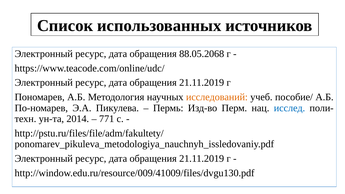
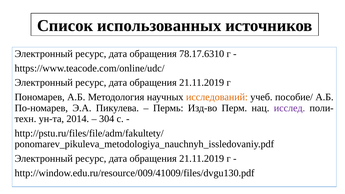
88.05.2068: 88.05.2068 -> 78.17.6310
исслед colour: blue -> purple
771: 771 -> 304
